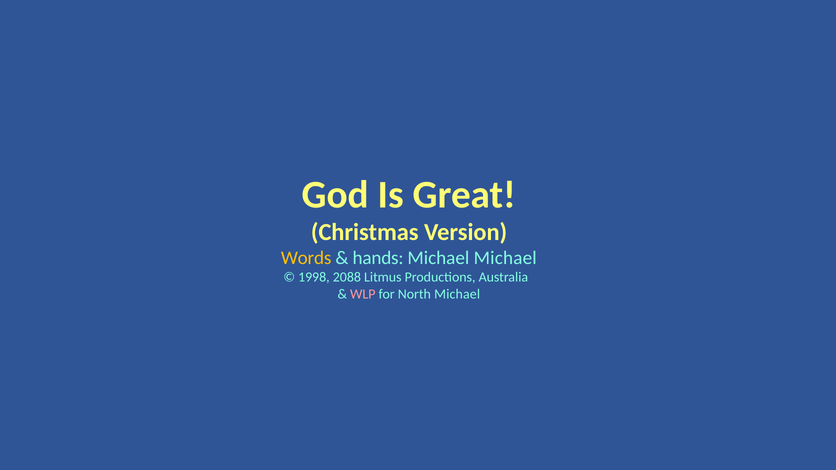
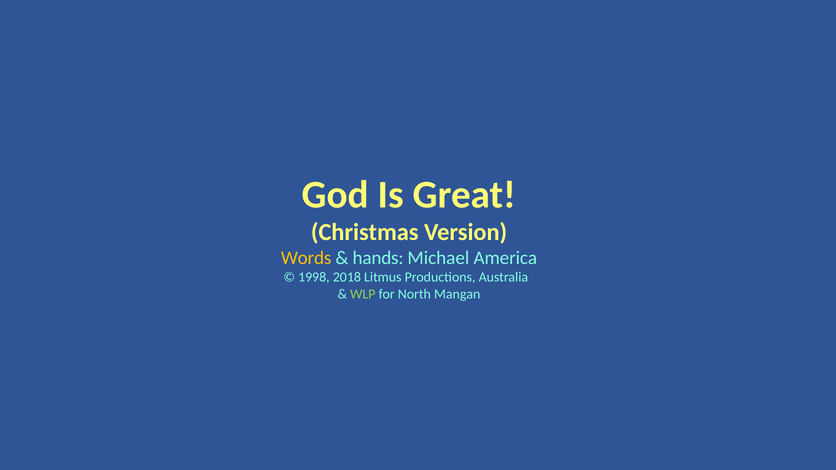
Michael Michael: Michael -> America
2088: 2088 -> 2018
WLP colour: pink -> light green
North Michael: Michael -> Mangan
